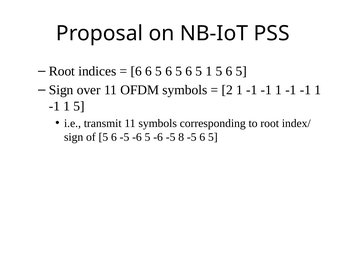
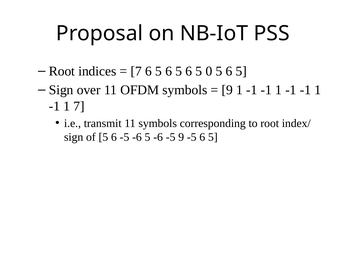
6 at (136, 71): 6 -> 7
5 1: 1 -> 0
2 at (227, 90): 2 -> 9
-1 1 5: 5 -> 7
-5 8: 8 -> 9
